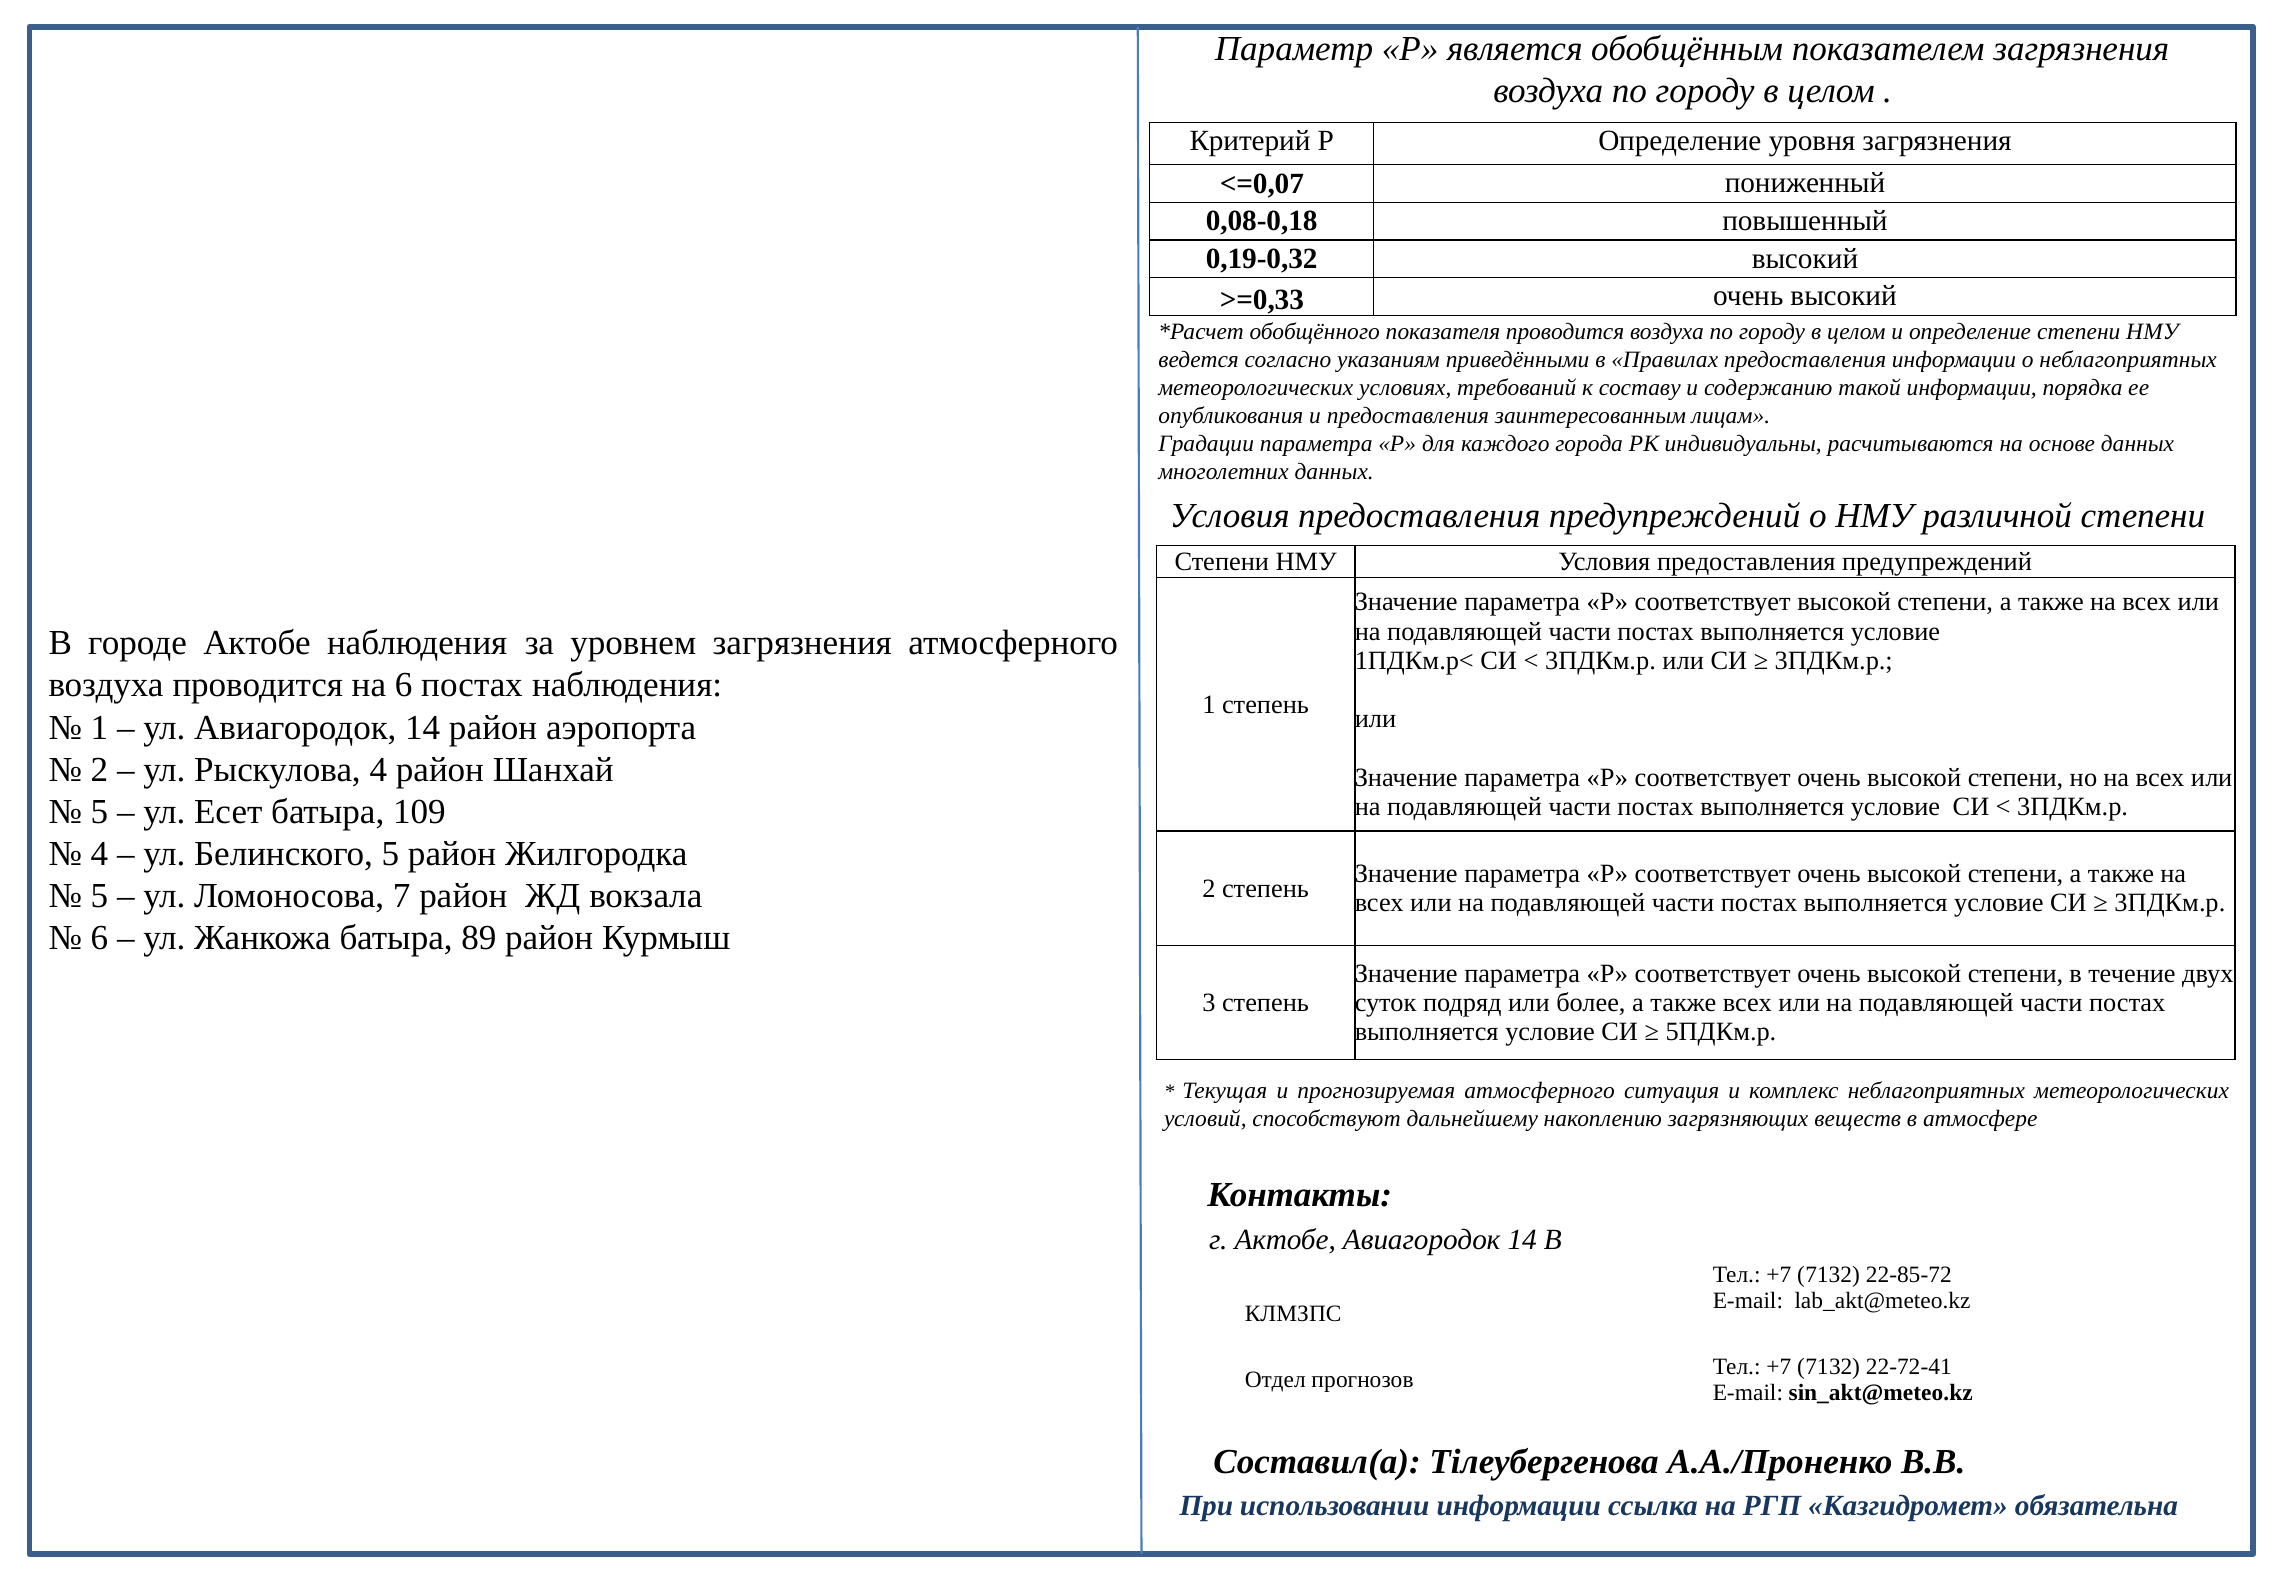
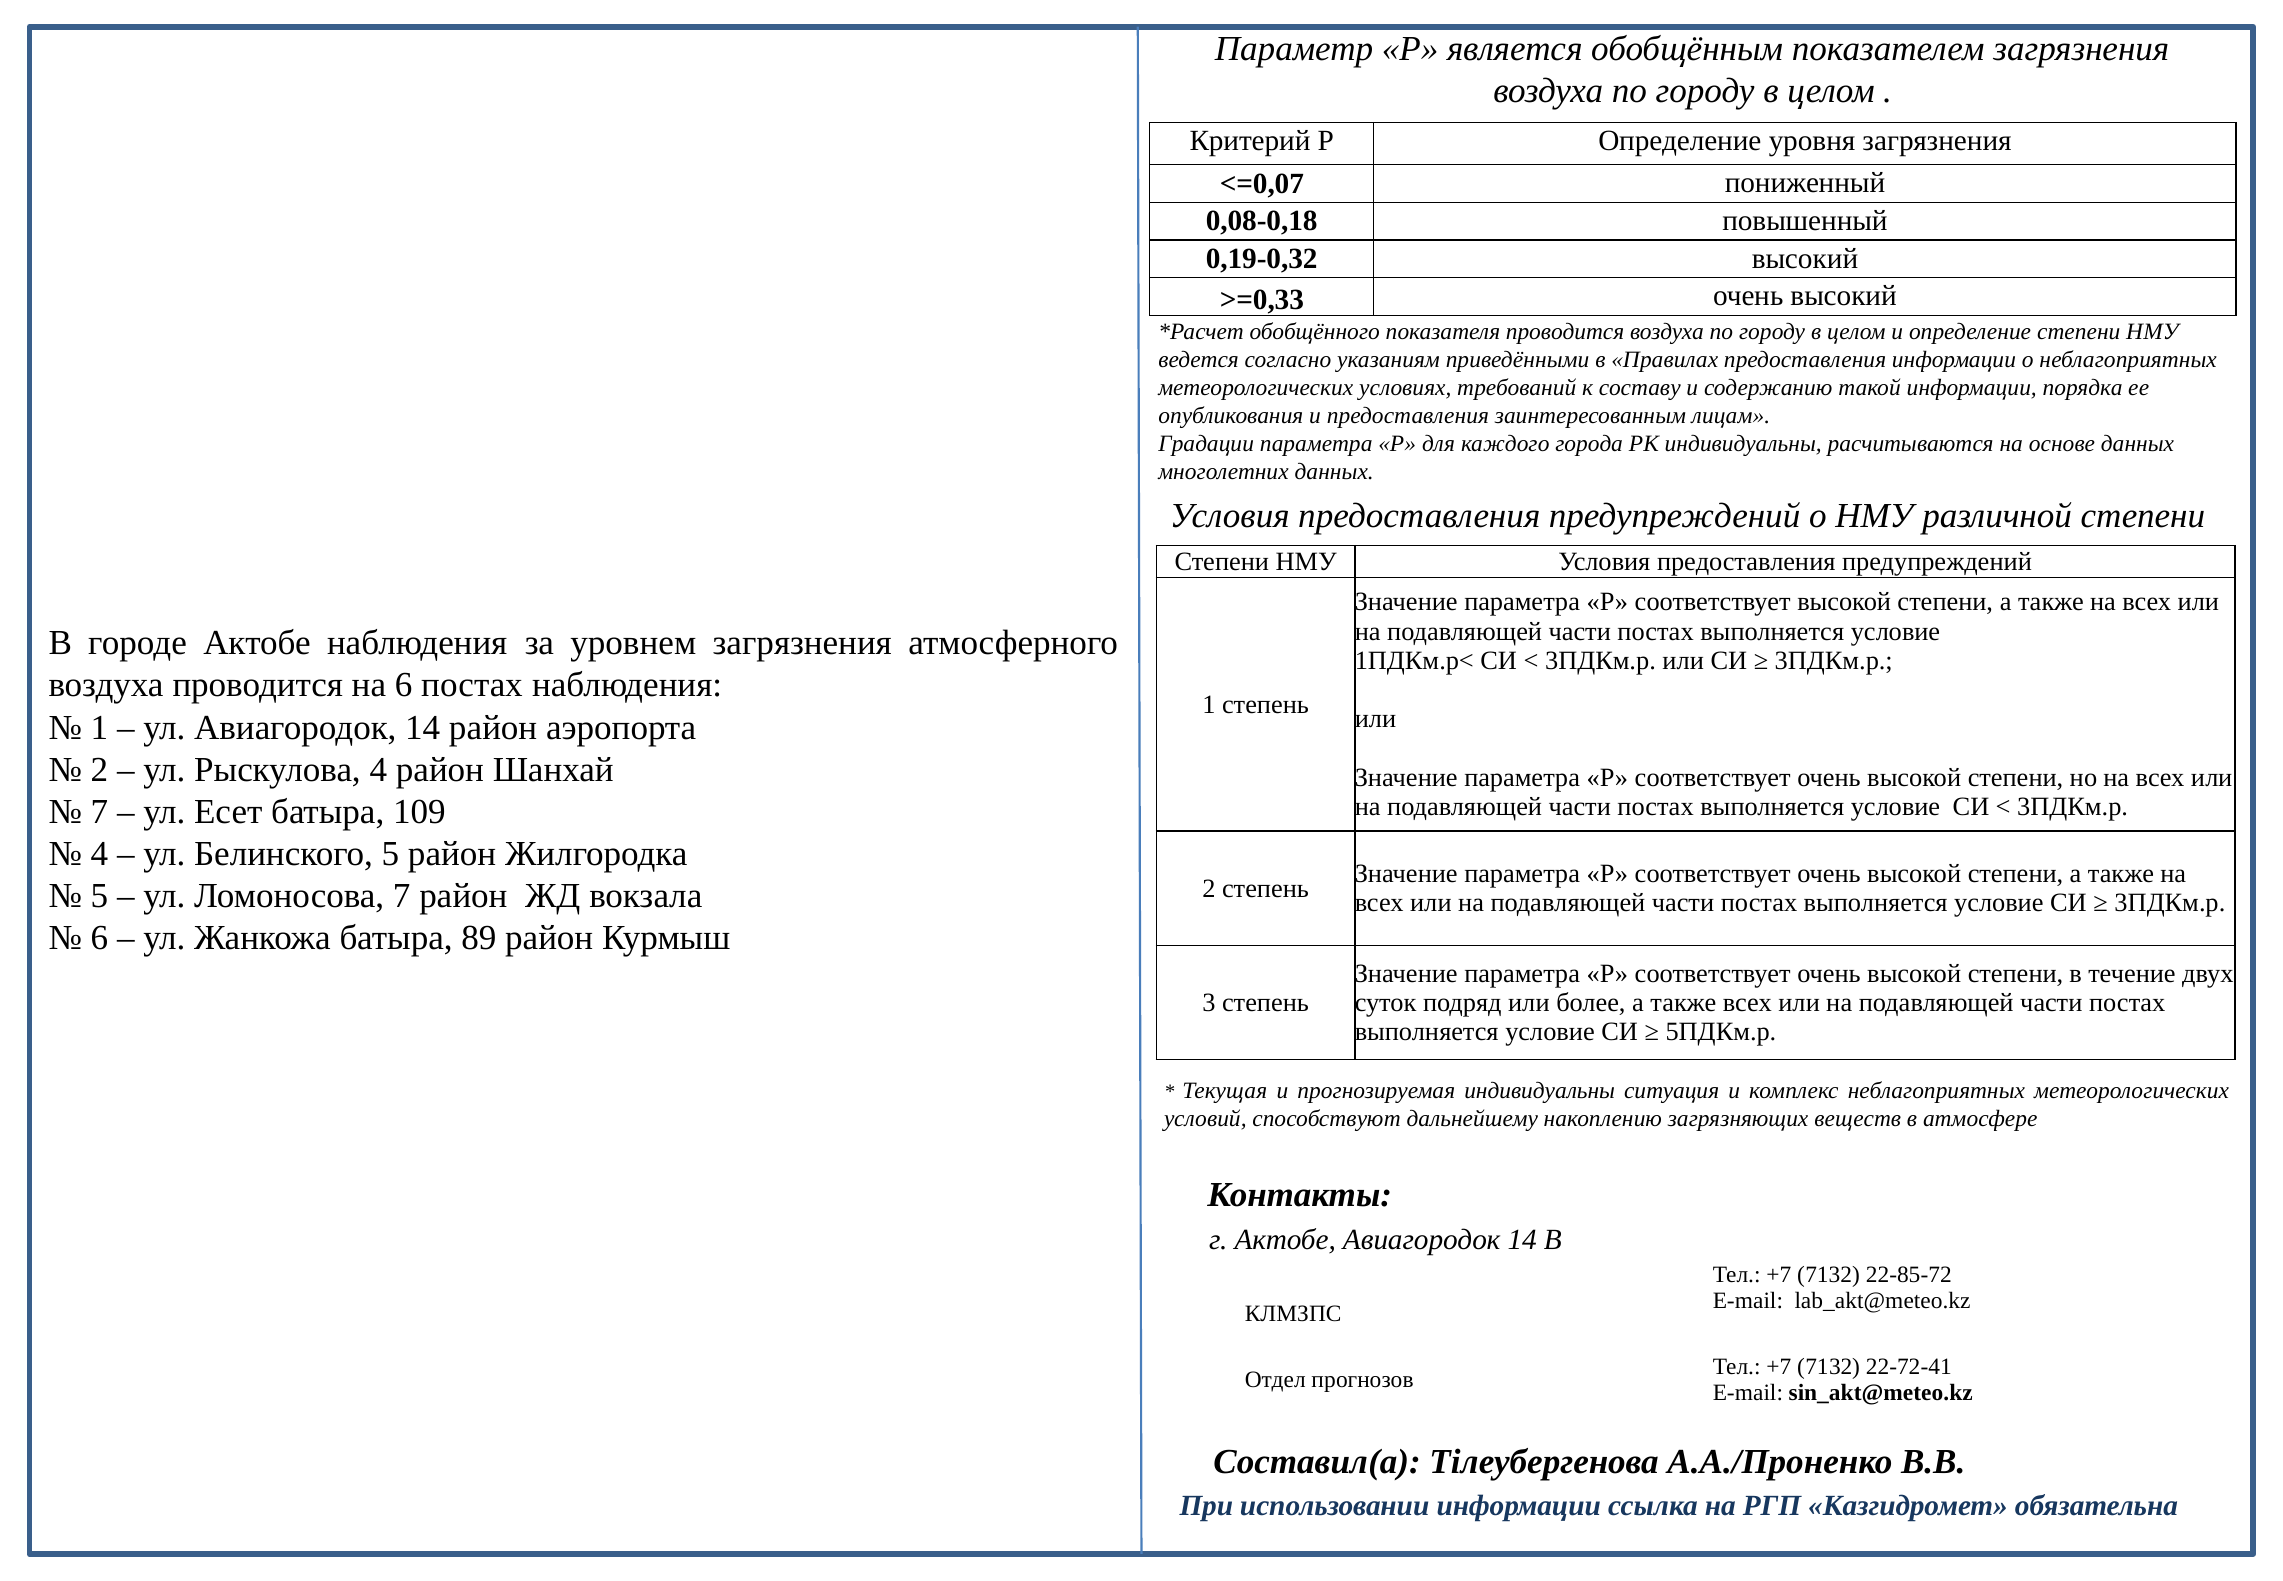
5 at (99, 812): 5 -> 7
прогнозируемая атмосферного: атмосферного -> индивидуальны
